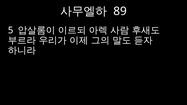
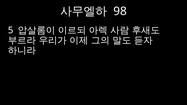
89: 89 -> 98
